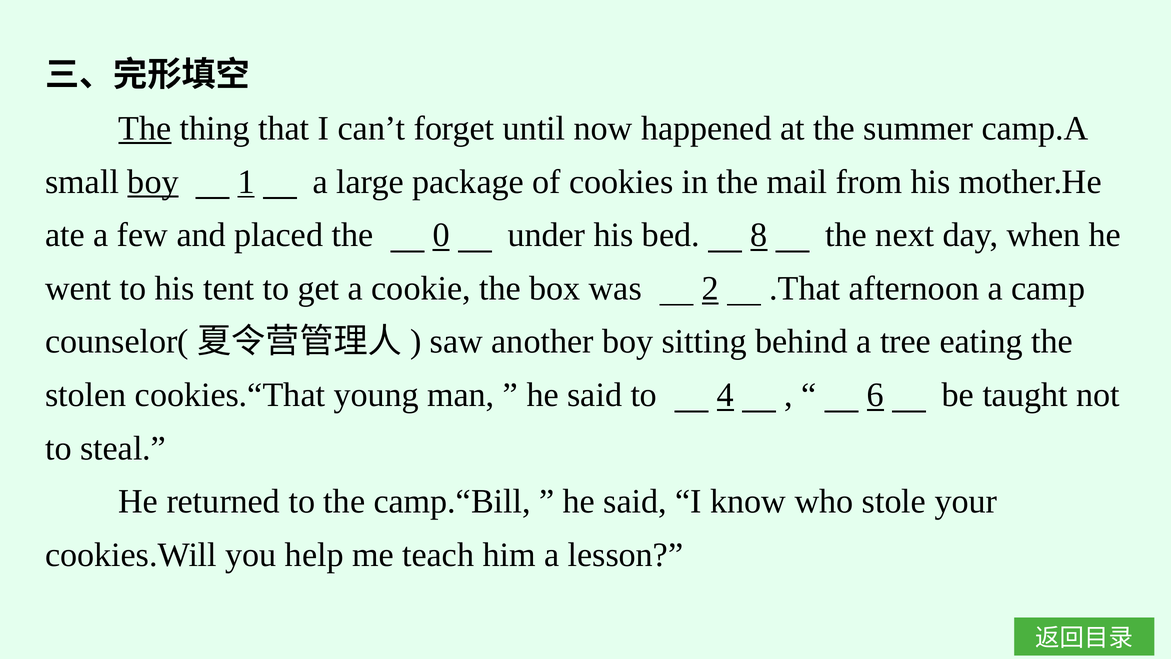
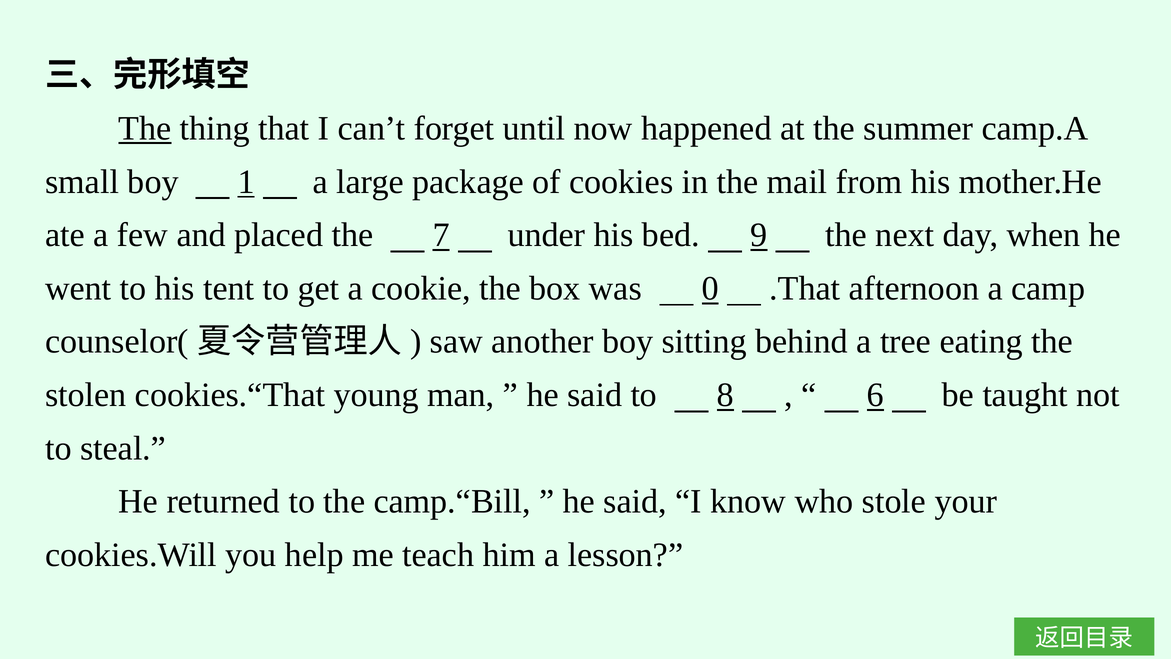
boy at (153, 182) underline: present -> none
0: 0 -> 7
8: 8 -> 9
2: 2 -> 0
4: 4 -> 8
